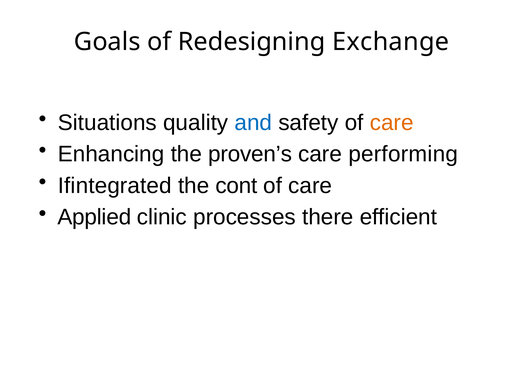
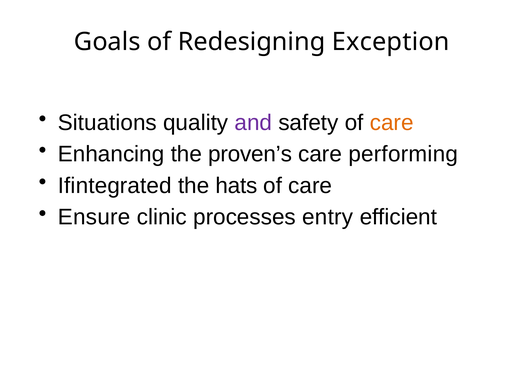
Exchange: Exchange -> Exception
and colour: blue -> purple
cont: cont -> hats
Applied: Applied -> Ensure
there: there -> entry
